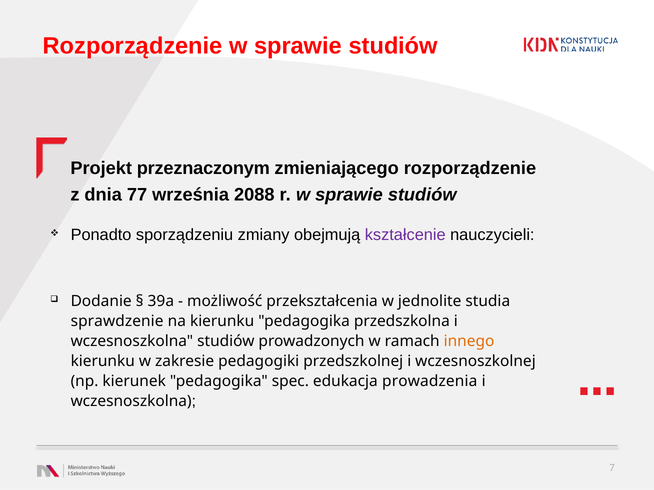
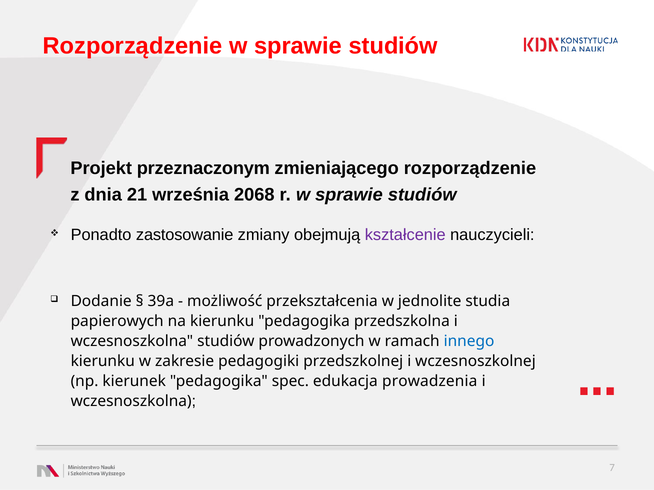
77: 77 -> 21
2088: 2088 -> 2068
sporządzeniu: sporządzeniu -> zastosowanie
sprawdzenie: sprawdzenie -> papierowych
innego colour: orange -> blue
